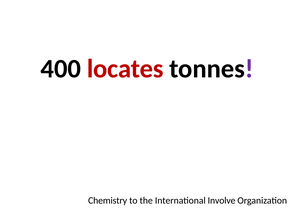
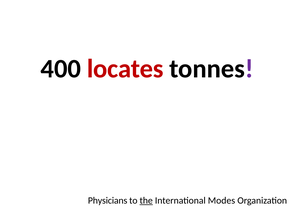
Chemistry: Chemistry -> Physicians
the underline: none -> present
Involve: Involve -> Modes
